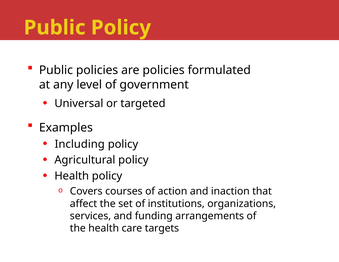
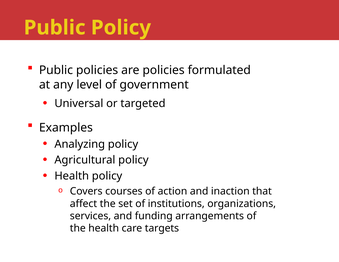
Including: Including -> Analyzing
